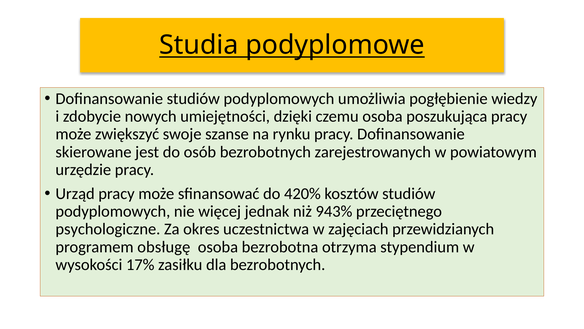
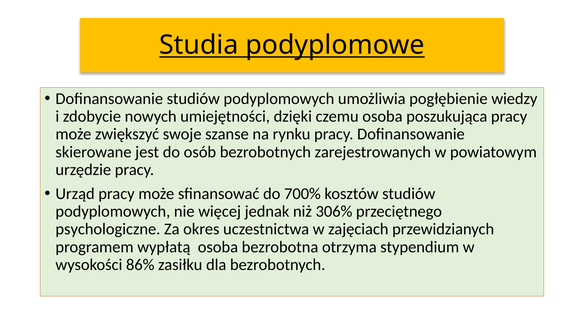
420%: 420% -> 700%
943%: 943% -> 306%
obsługę: obsługę -> wypłatą
17%: 17% -> 86%
